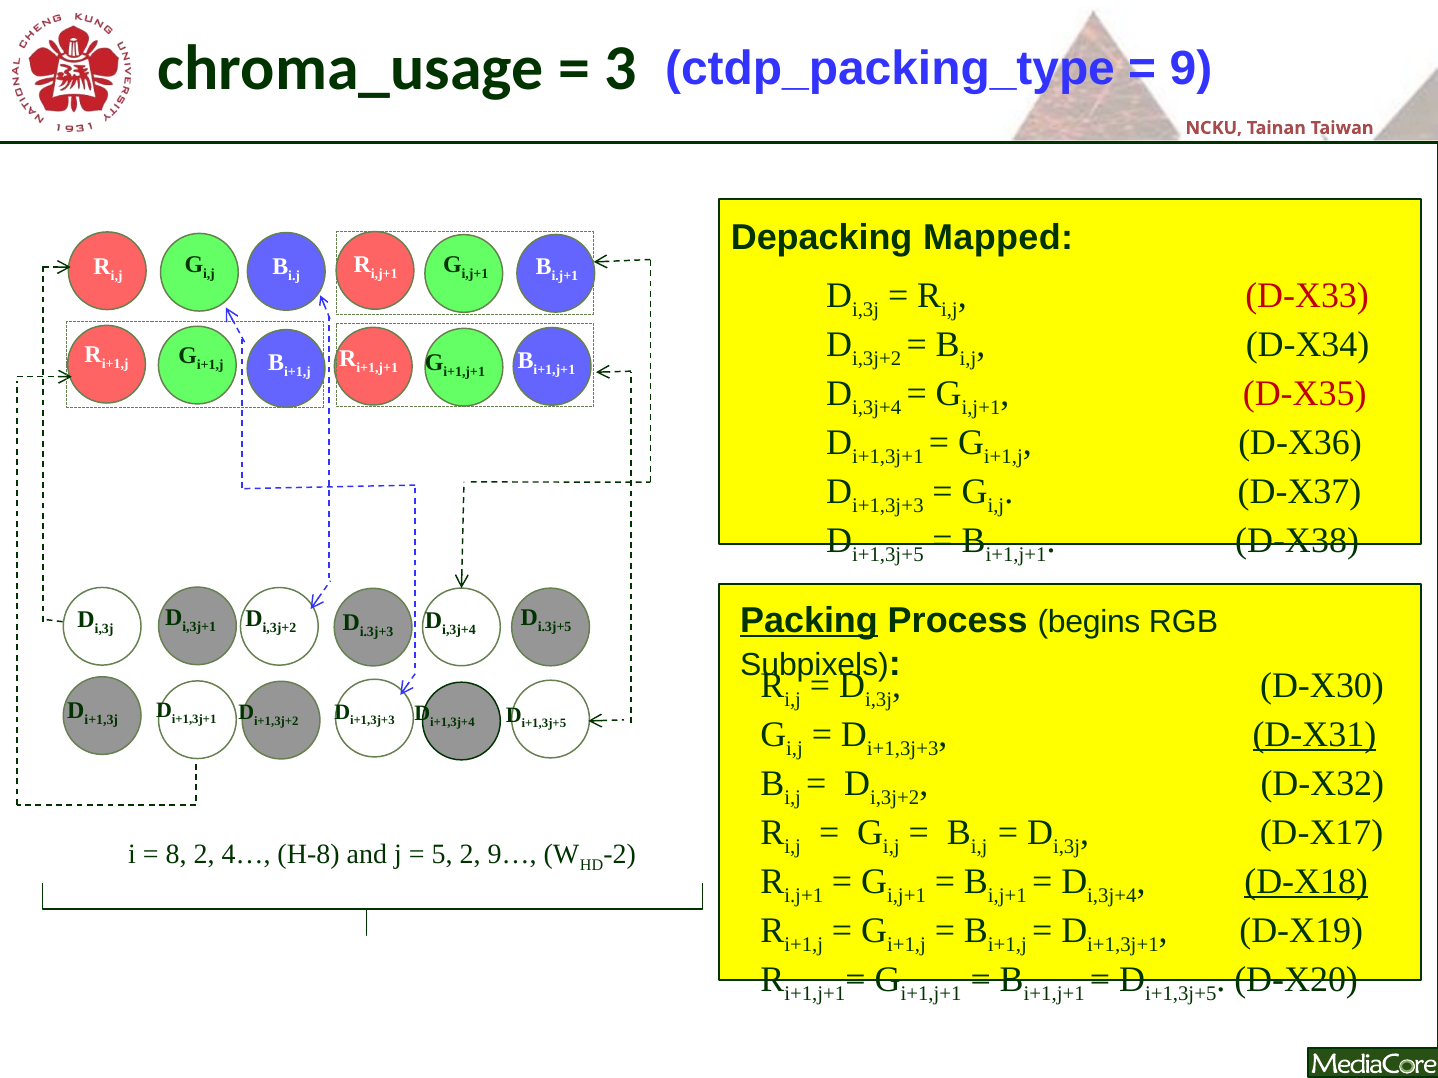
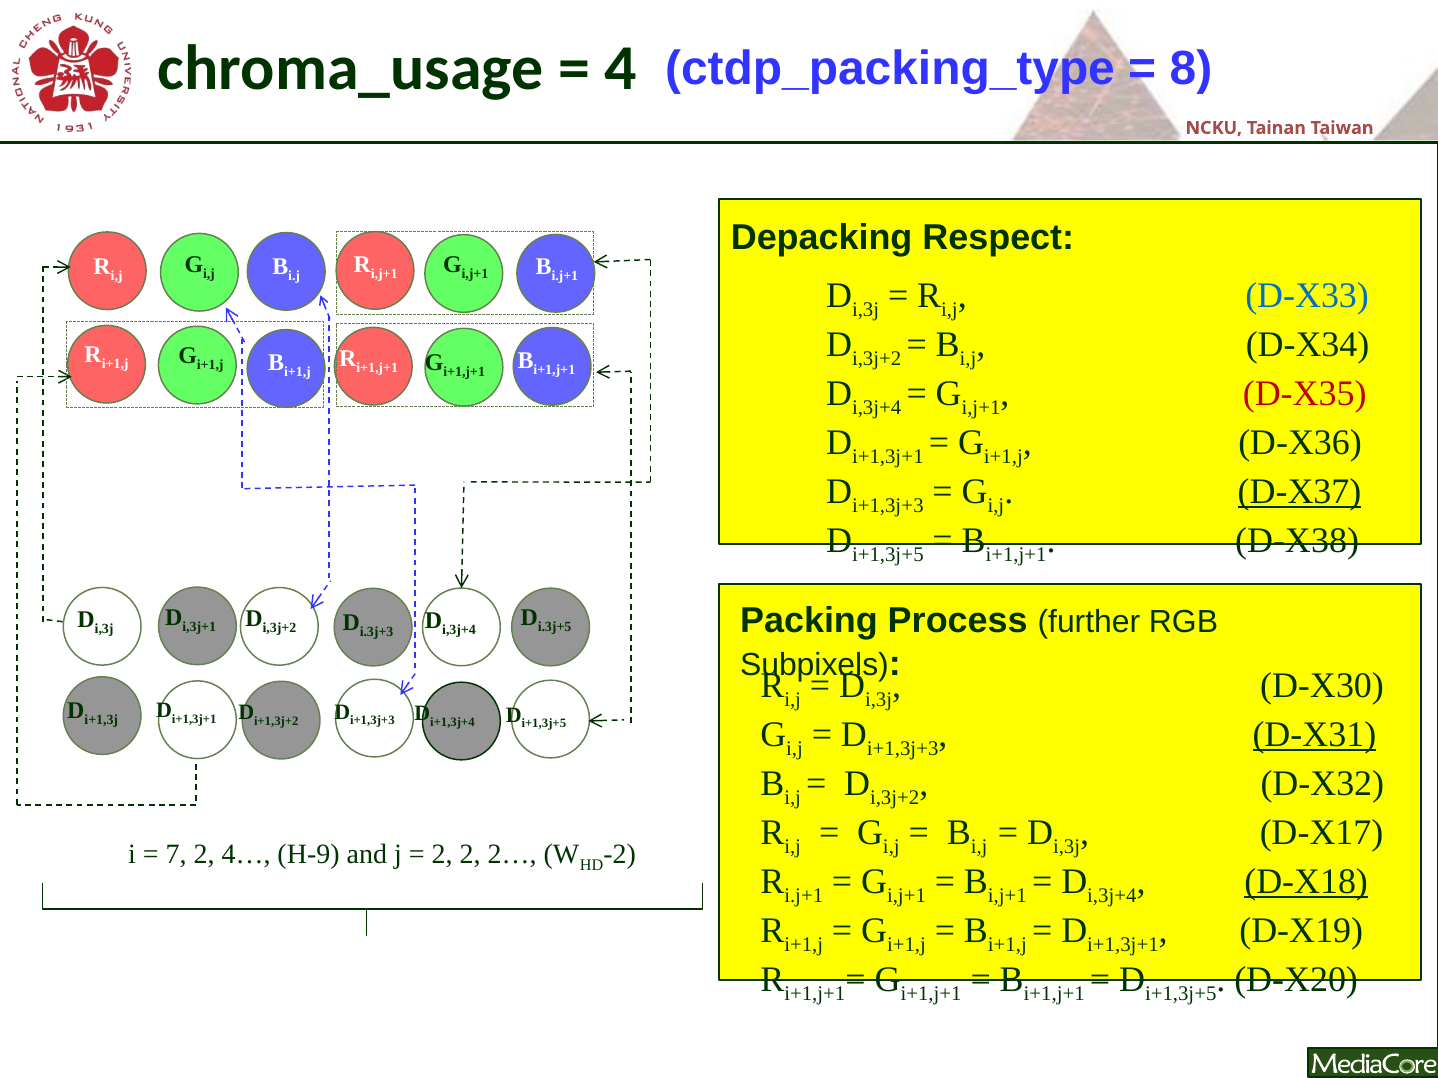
3: 3 -> 4
9: 9 -> 8
Mapped: Mapped -> Respect
D-X33 colour: red -> blue
D-X37 underline: none -> present
Packing underline: present -> none
begins: begins -> further
8: 8 -> 7
H-8: H-8 -> H-9
5 at (442, 855): 5 -> 2
9…: 9… -> 2…
